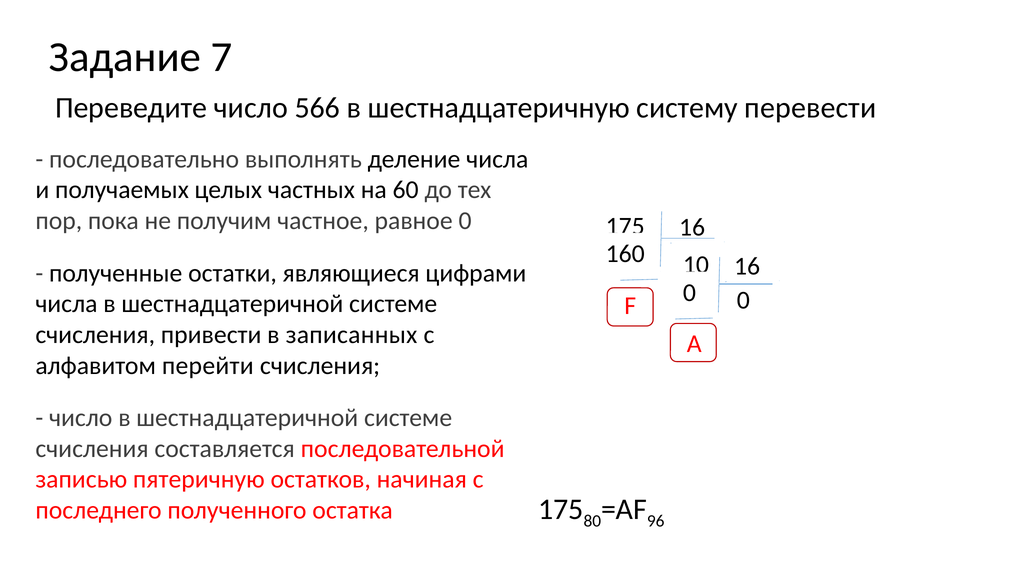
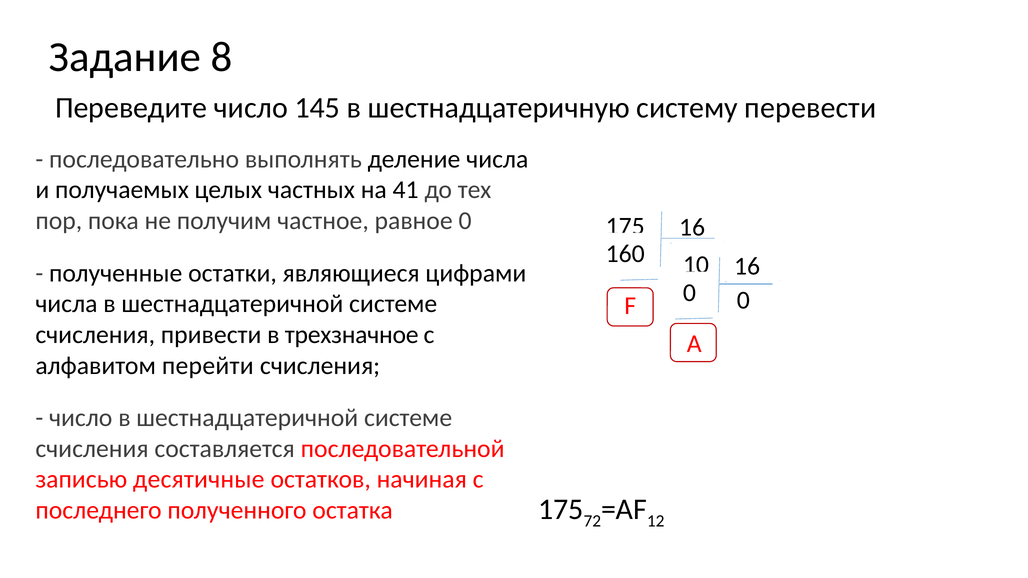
7: 7 -> 8
566: 566 -> 145
60: 60 -> 41
записанных: записанных -> трехзначное
пятеричную: пятеричную -> десятичные
80: 80 -> 72
96: 96 -> 12
